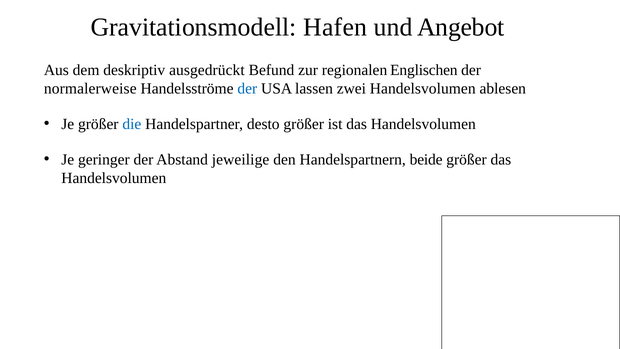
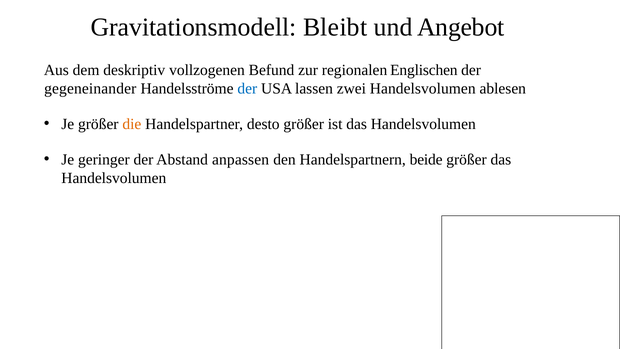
Hafen: Hafen -> Bleibt
ausgedrückt: ausgedrückt -> vollzogenen
normalerweise: normalerweise -> gegeneinander
die colour: blue -> orange
jeweilige: jeweilige -> anpassen
